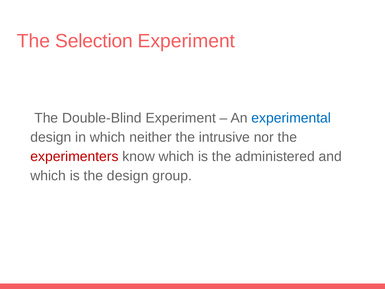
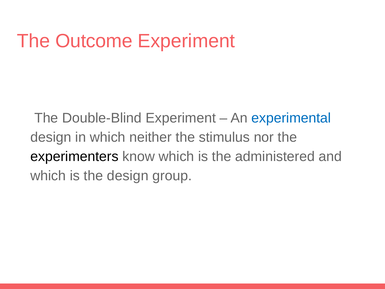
Selection: Selection -> Outcome
intrusive: intrusive -> stimulus
experimenters colour: red -> black
